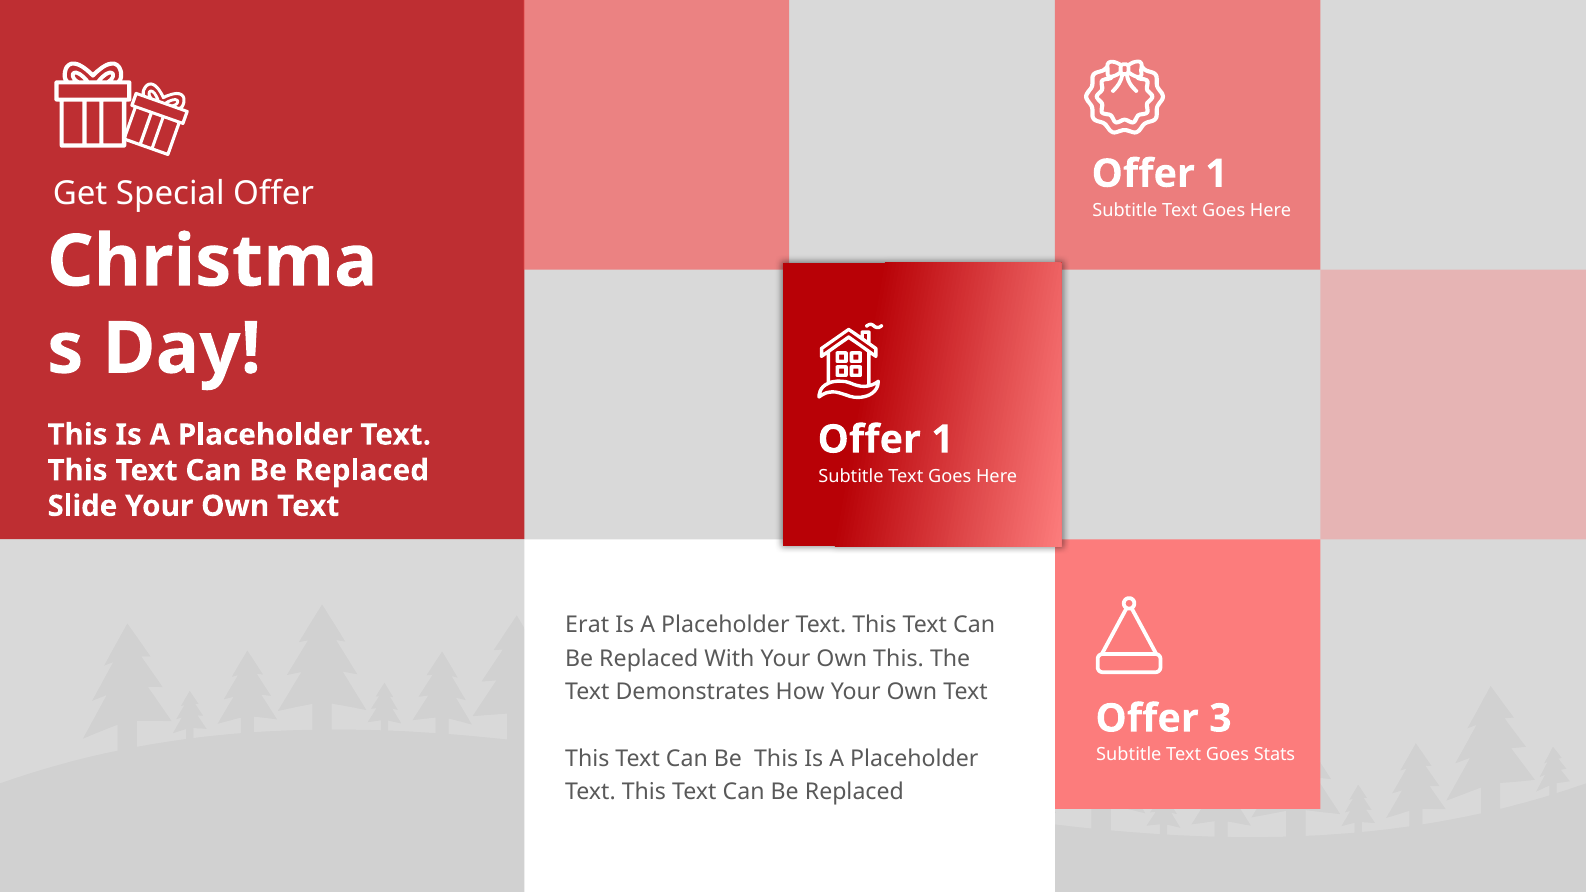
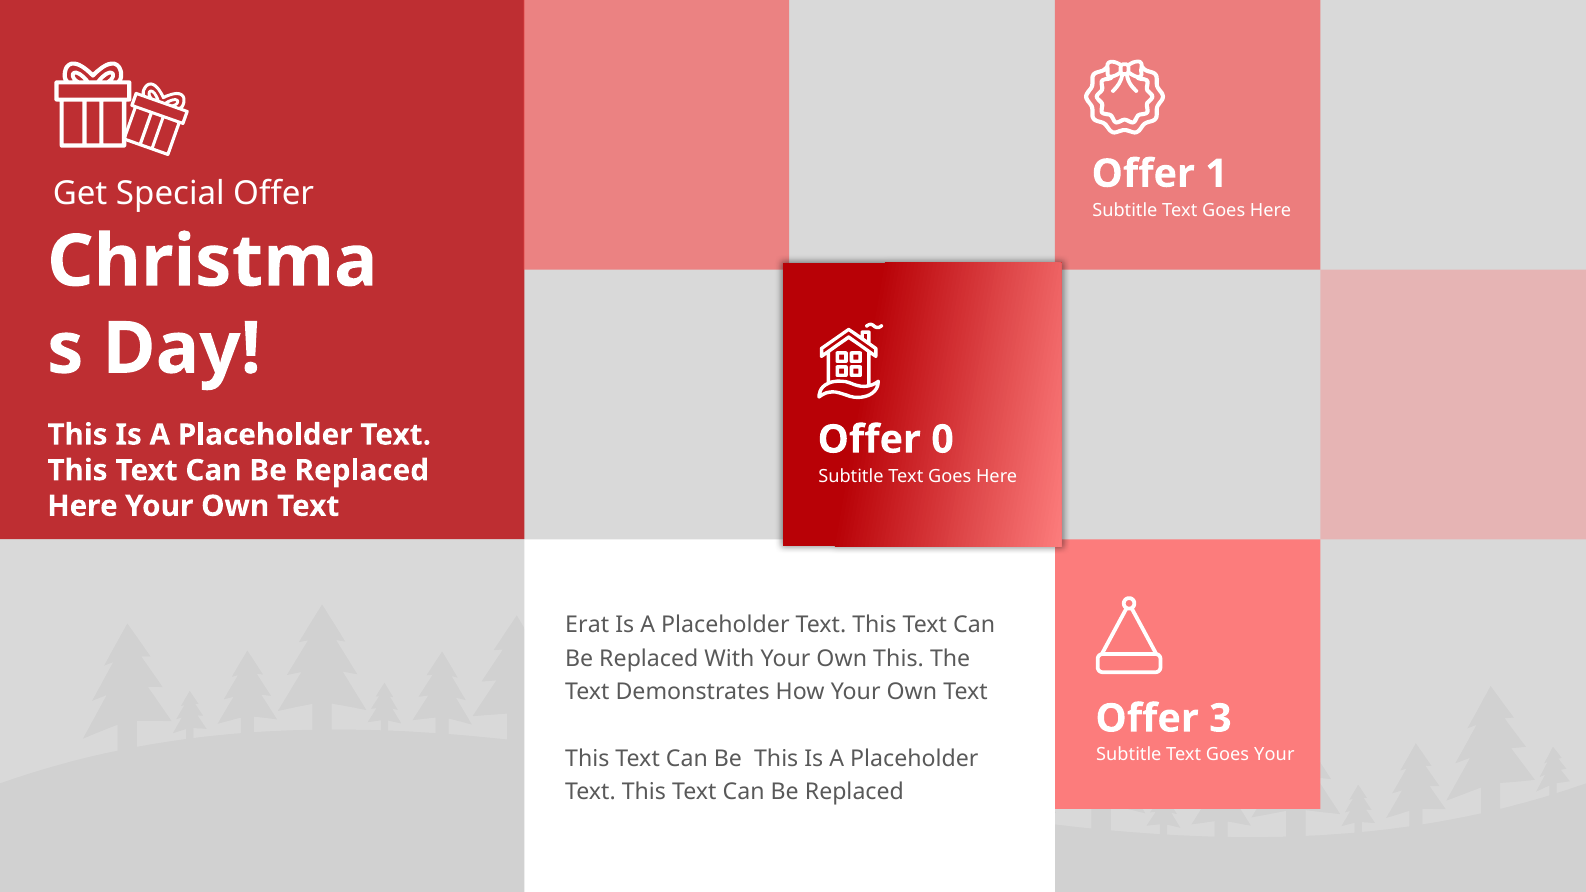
1 at (943, 440): 1 -> 0
Slide at (82, 506): Slide -> Here
Goes Stats: Stats -> Your
